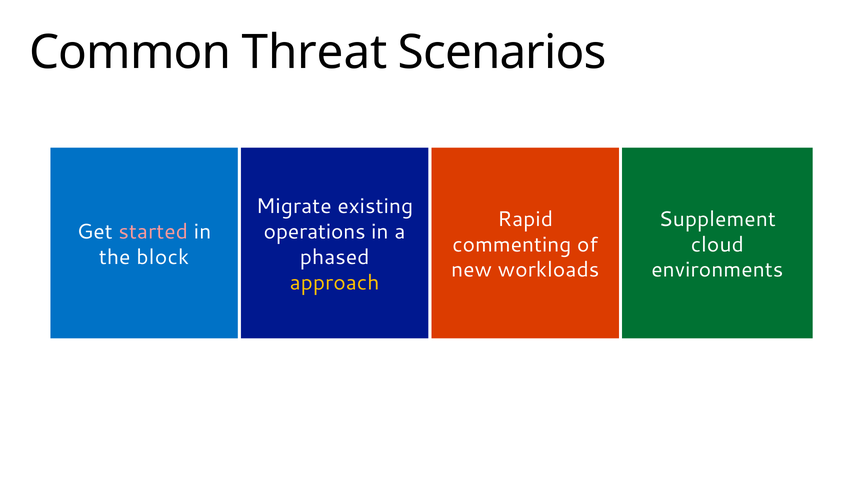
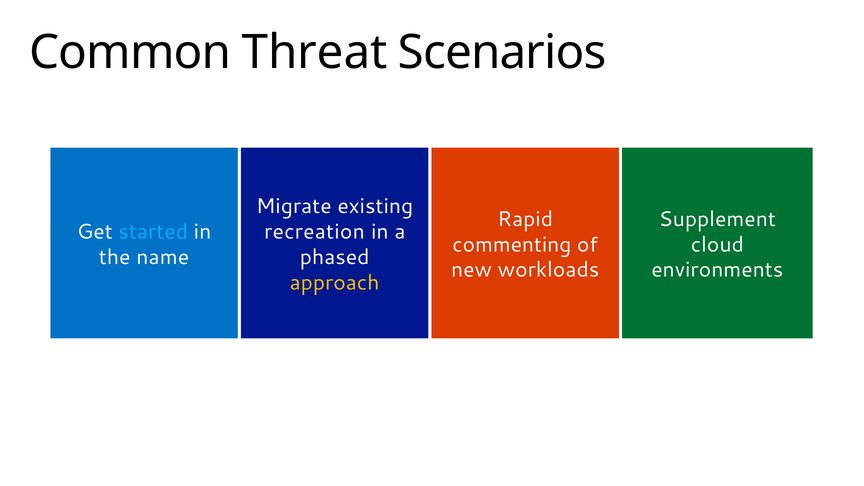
started colour: pink -> light blue
operations: operations -> recreation
block: block -> name
